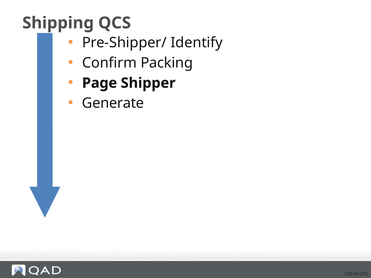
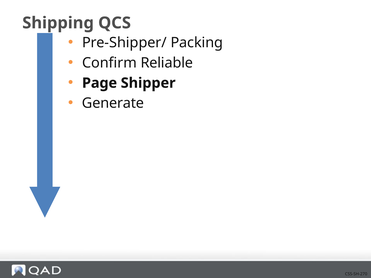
Identify: Identify -> Packing
Packing: Packing -> Reliable
